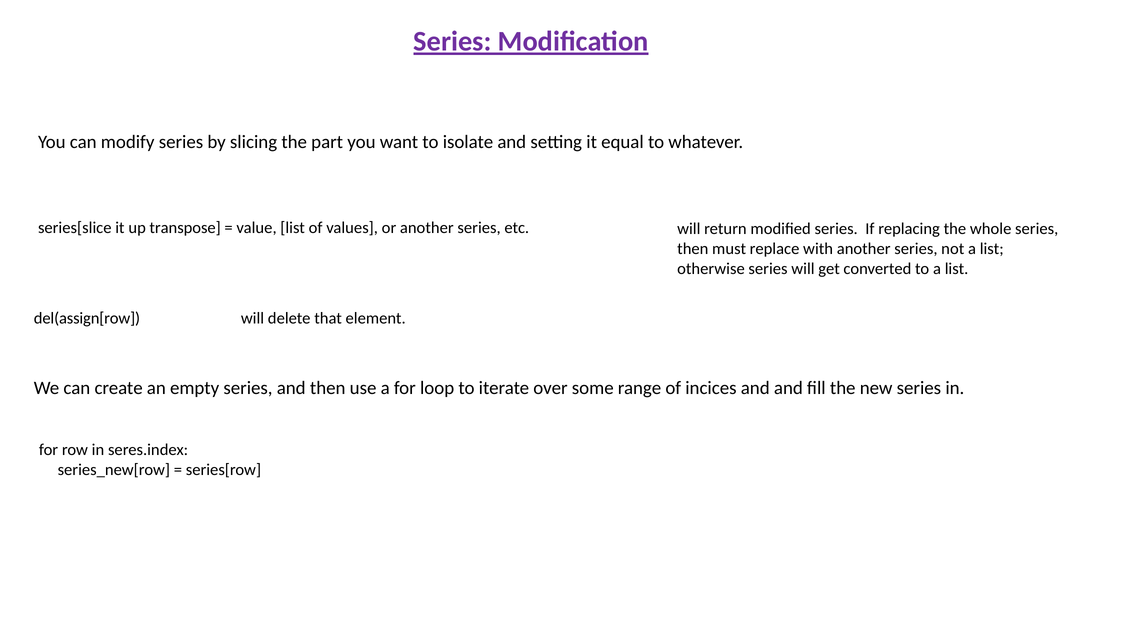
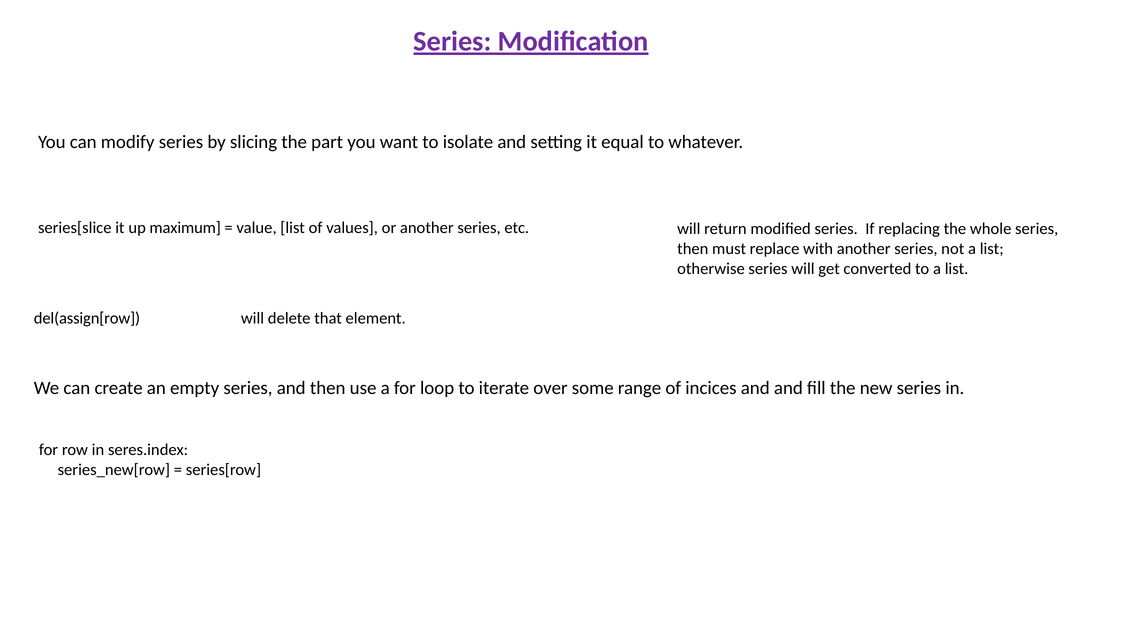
transpose: transpose -> maximum
